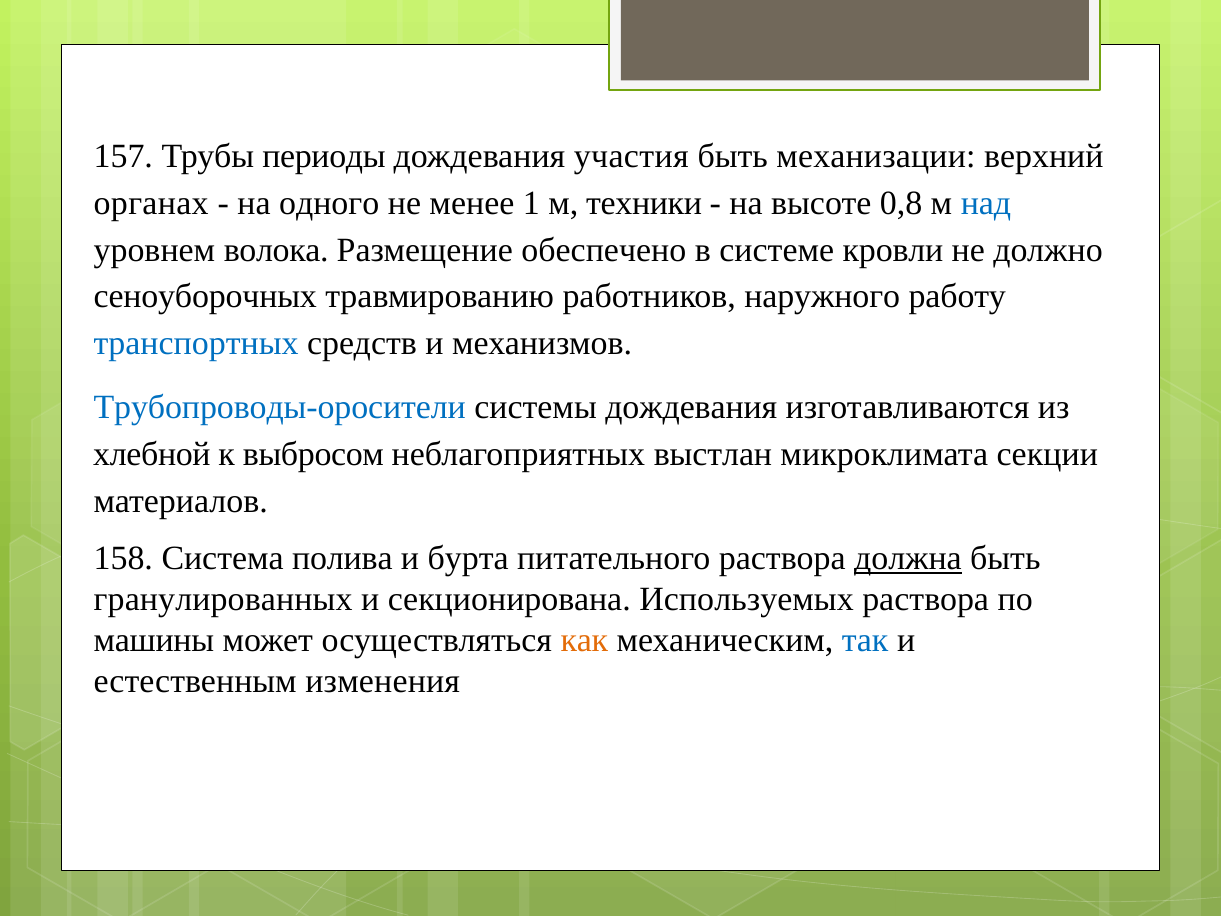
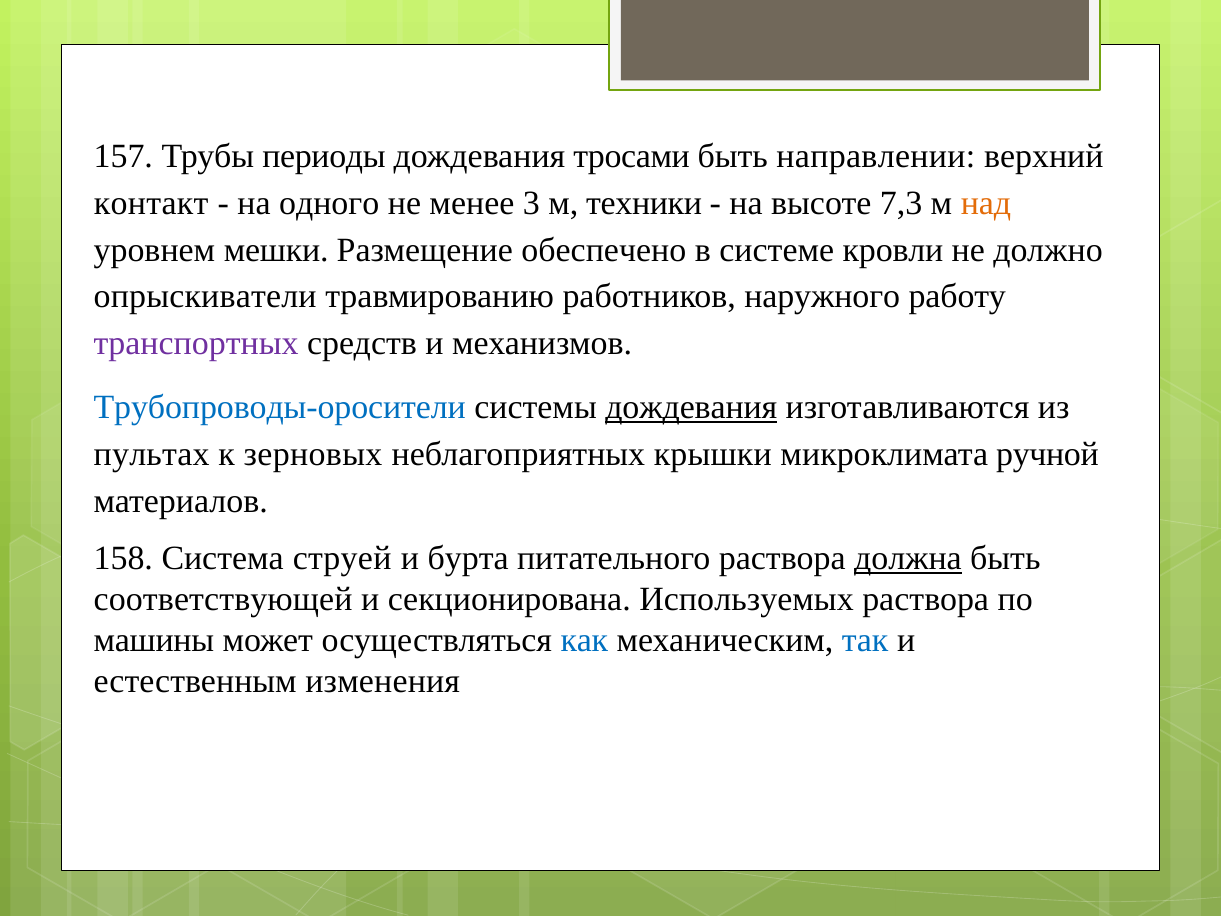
участия: участия -> тросами
механизации: механизации -> направлении
органах: органах -> контакт
1: 1 -> 3
0,8: 0,8 -> 7,3
над colour: blue -> orange
волока: волока -> мешки
сеноуборочных: сеноуборочных -> опрыскиватели
транспортных colour: blue -> purple
дождевания at (691, 407) underline: none -> present
хлебной: хлебной -> пультах
выбросом: выбросом -> зерновых
выстлан: выстлан -> крышки
секции: секции -> ручной
полива: полива -> струей
гранулированных: гранулированных -> соответствующей
как colour: orange -> blue
